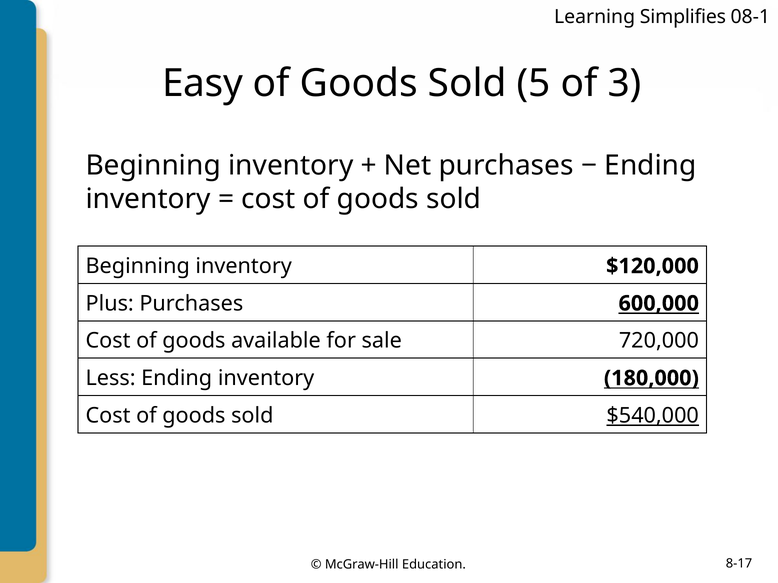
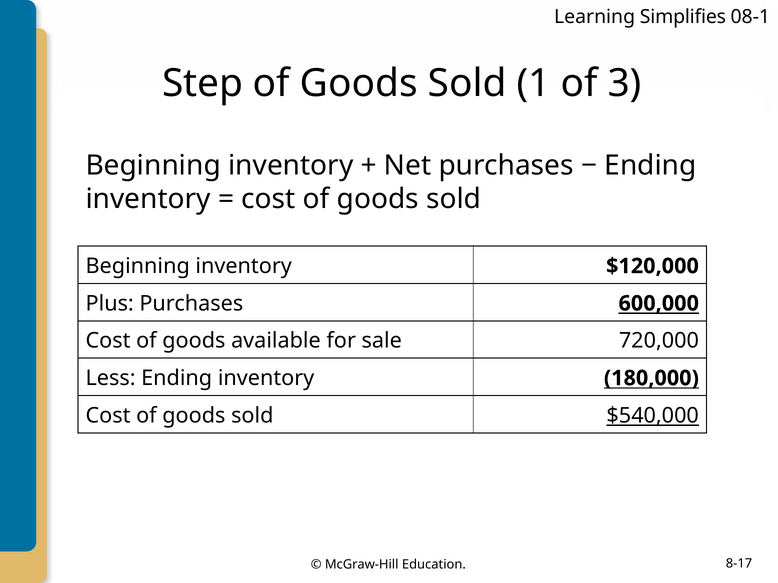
Easy: Easy -> Step
5: 5 -> 1
